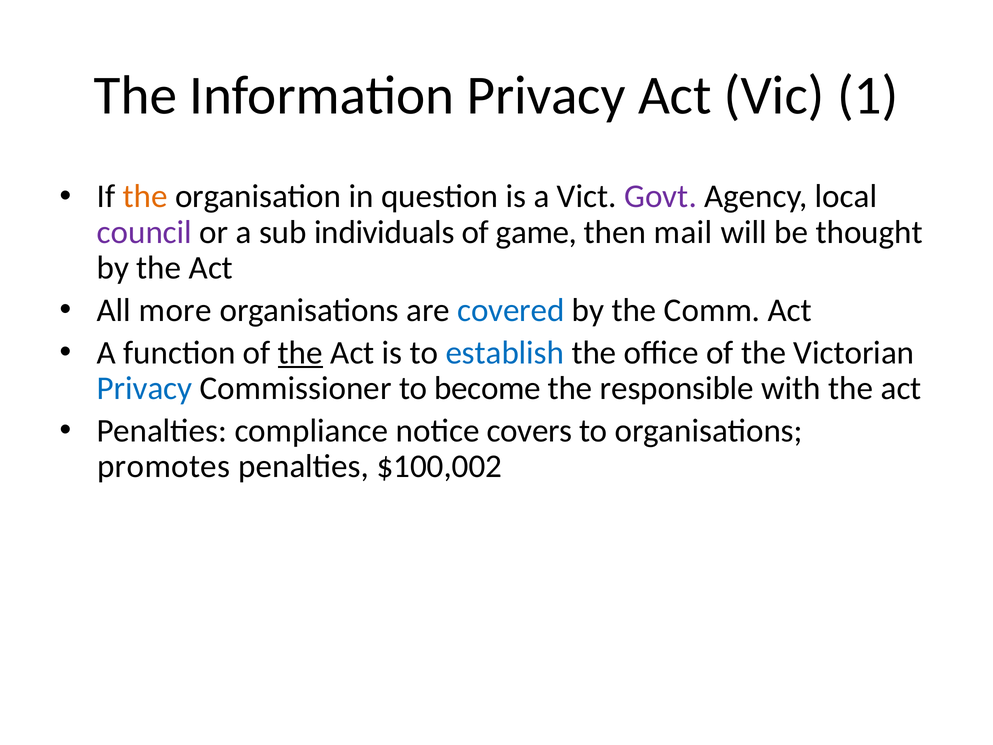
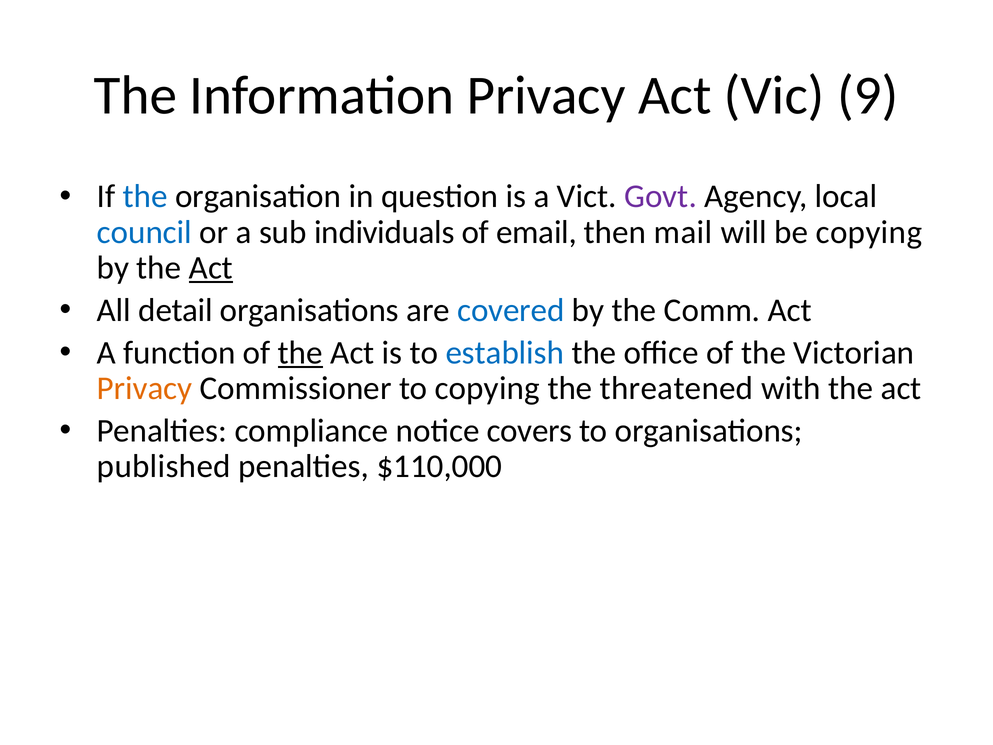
1: 1 -> 9
the at (145, 196) colour: orange -> blue
council colour: purple -> blue
game: game -> email
be thought: thought -> copying
Act at (211, 268) underline: none -> present
more: more -> detail
Privacy at (145, 388) colour: blue -> orange
to become: become -> copying
responsible: responsible -> threatened
promotes: promotes -> published
$100,002: $100,002 -> $110,000
